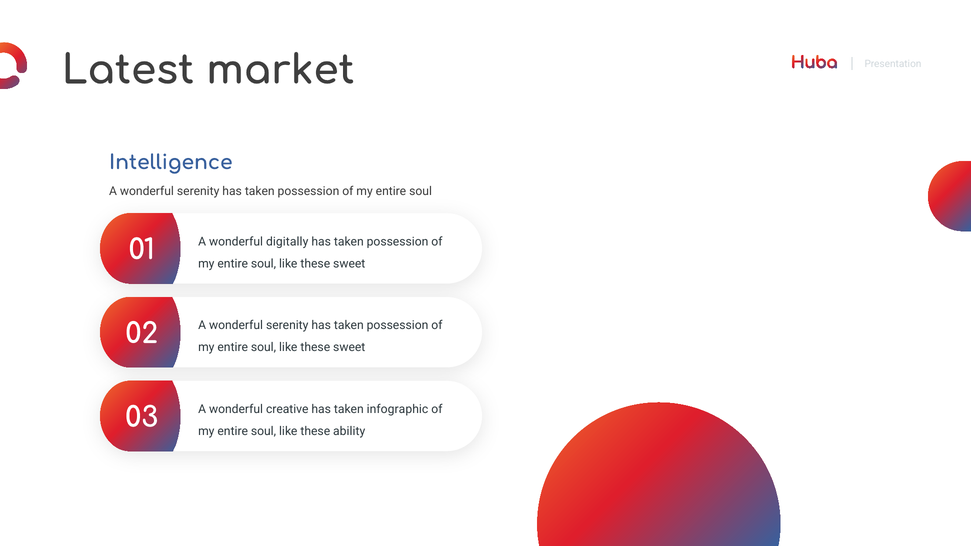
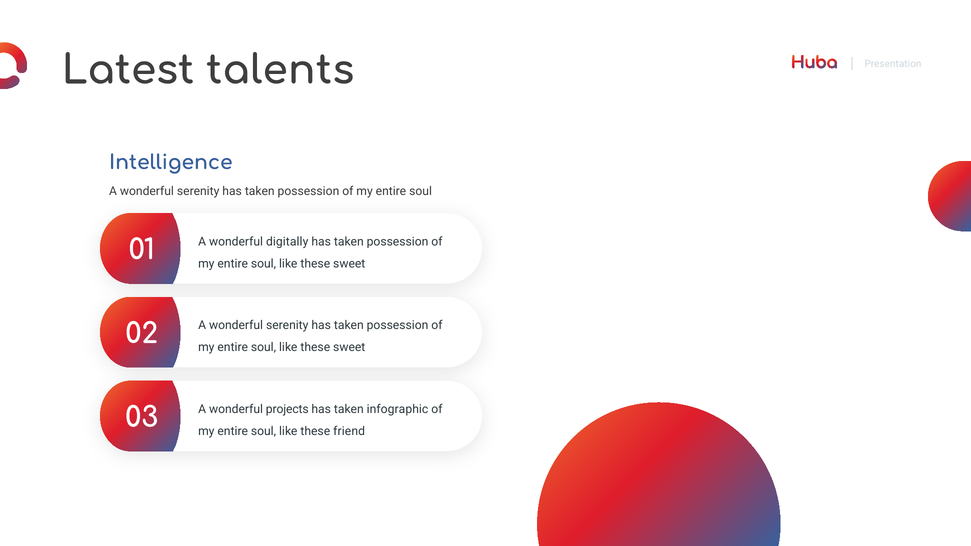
market: market -> talents
creative: creative -> projects
ability: ability -> friend
